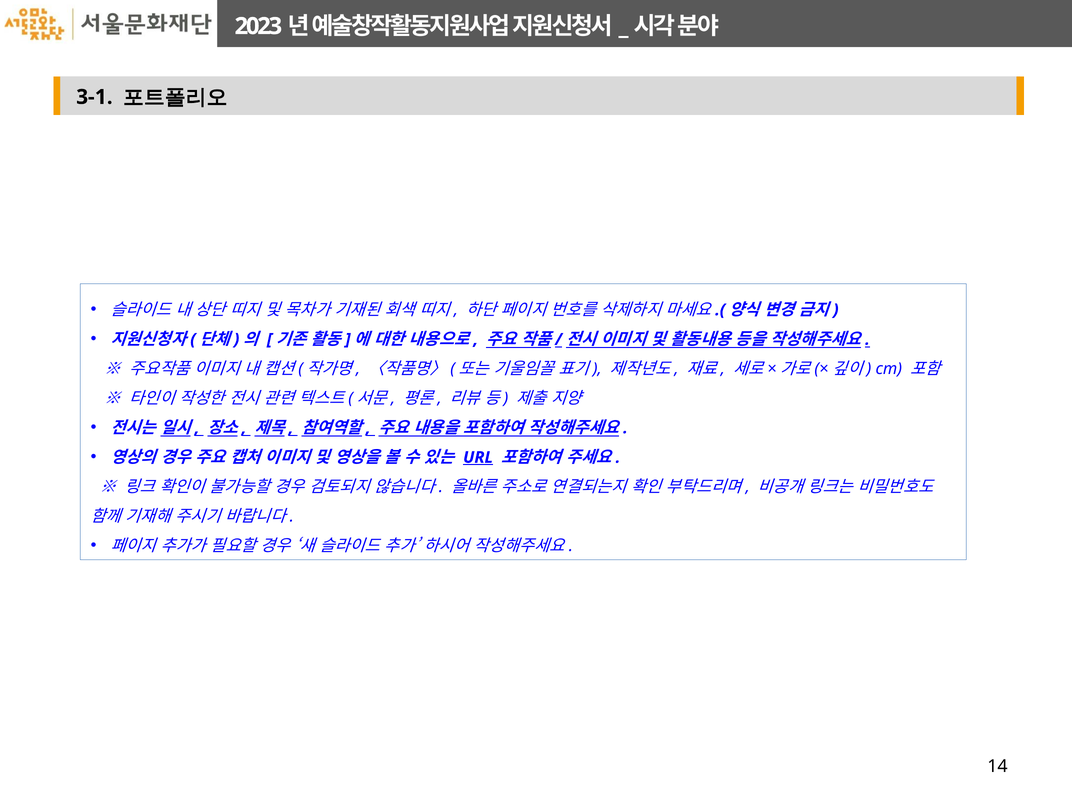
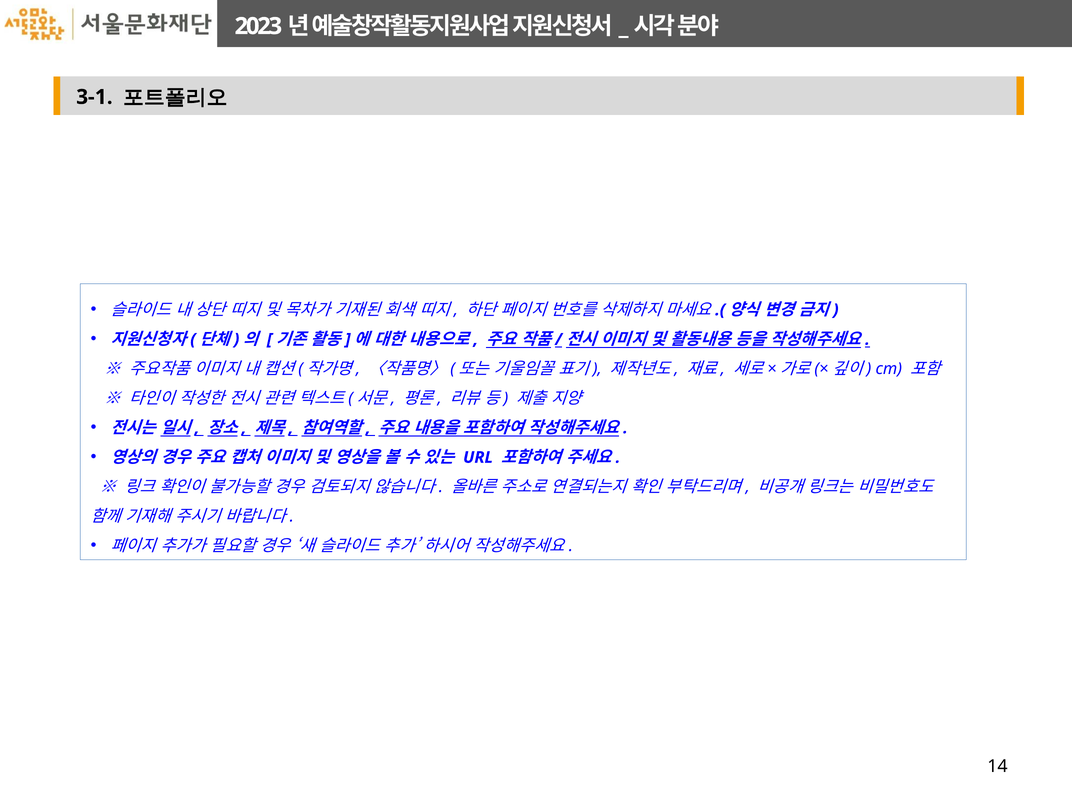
URL underline: present -> none
